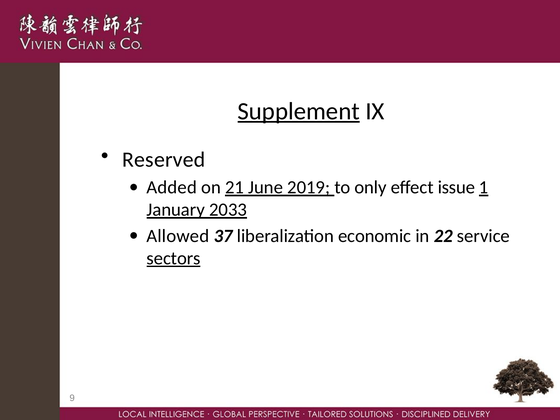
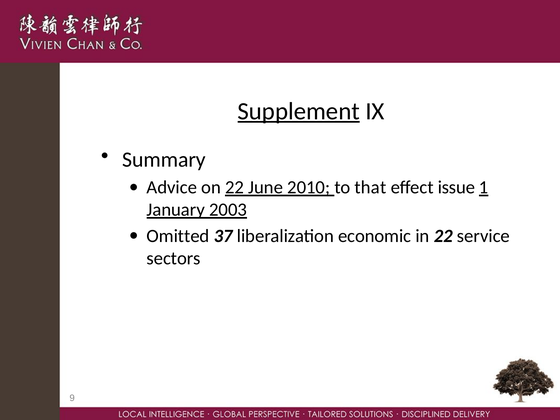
Reserved: Reserved -> Summary
Added: Added -> Advice
on 21: 21 -> 22
2019: 2019 -> 2010
only: only -> that
2033: 2033 -> 2003
Allowed: Allowed -> Omitted
sectors underline: present -> none
